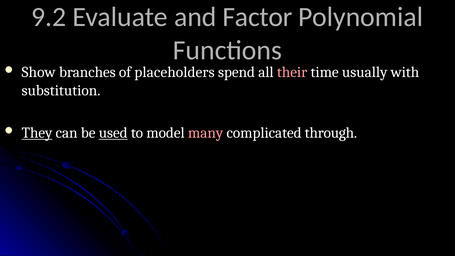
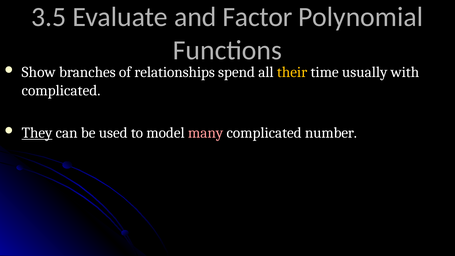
9.2: 9.2 -> 3.5
placeholders: placeholders -> relationships
their colour: pink -> yellow
substitution at (61, 90): substitution -> complicated
used underline: present -> none
through: through -> number
